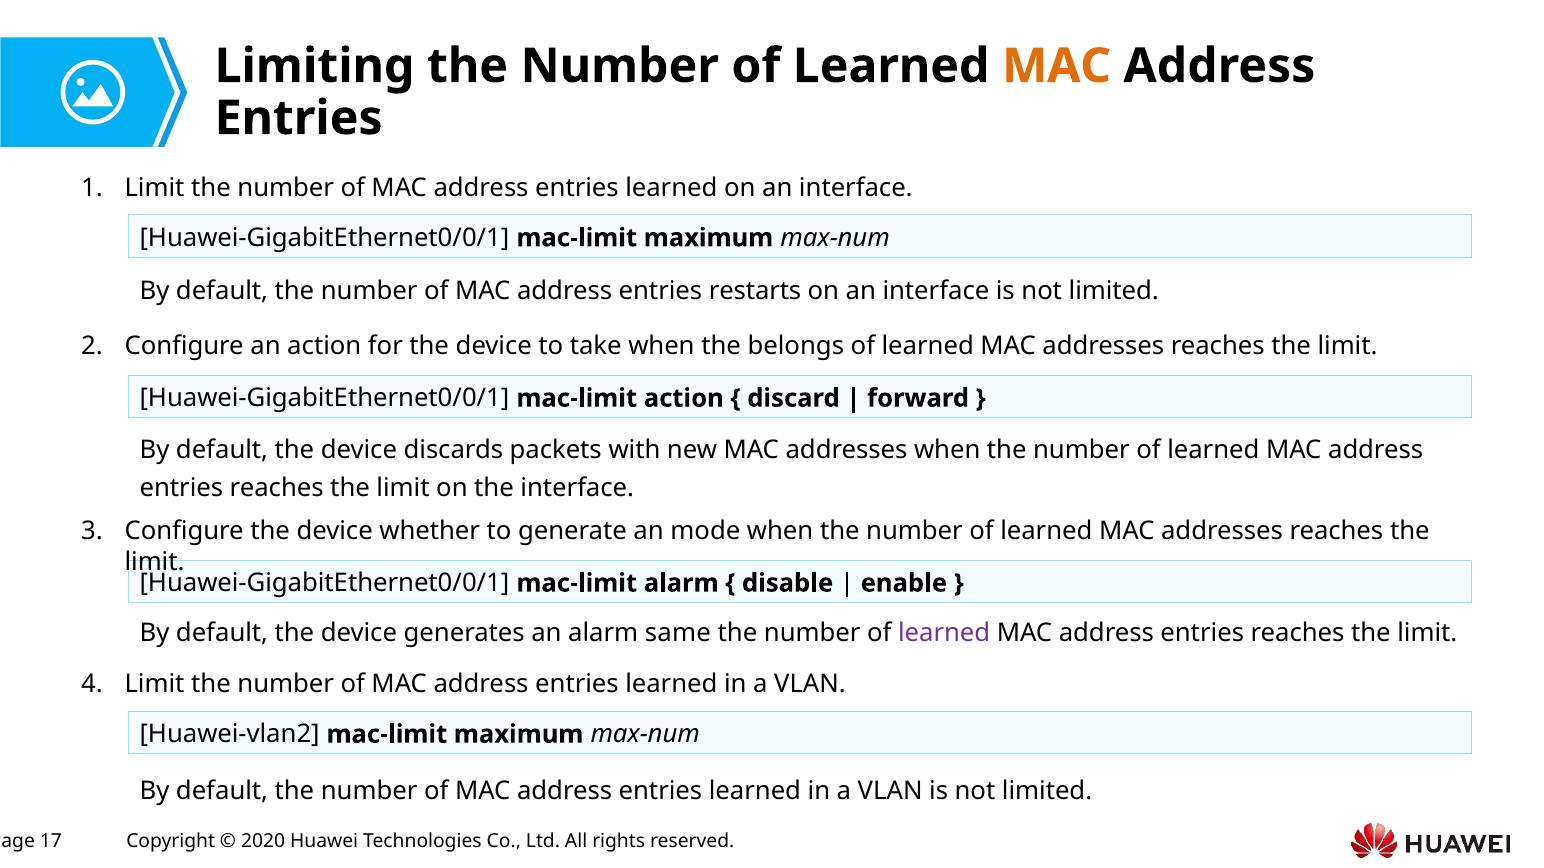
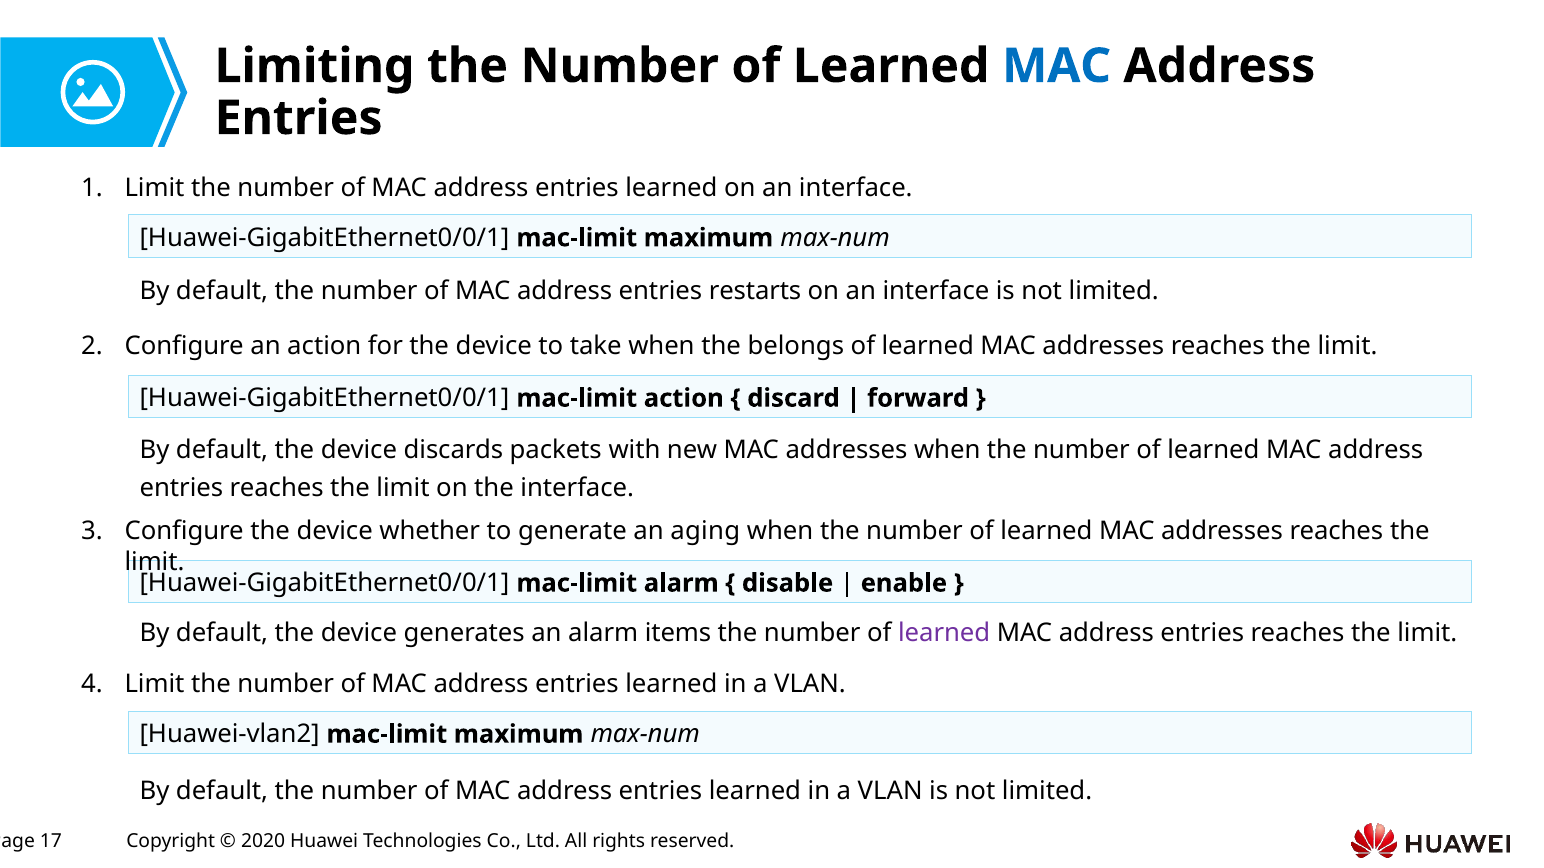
MAC at (1057, 66) colour: orange -> blue
mode: mode -> aging
same: same -> items
